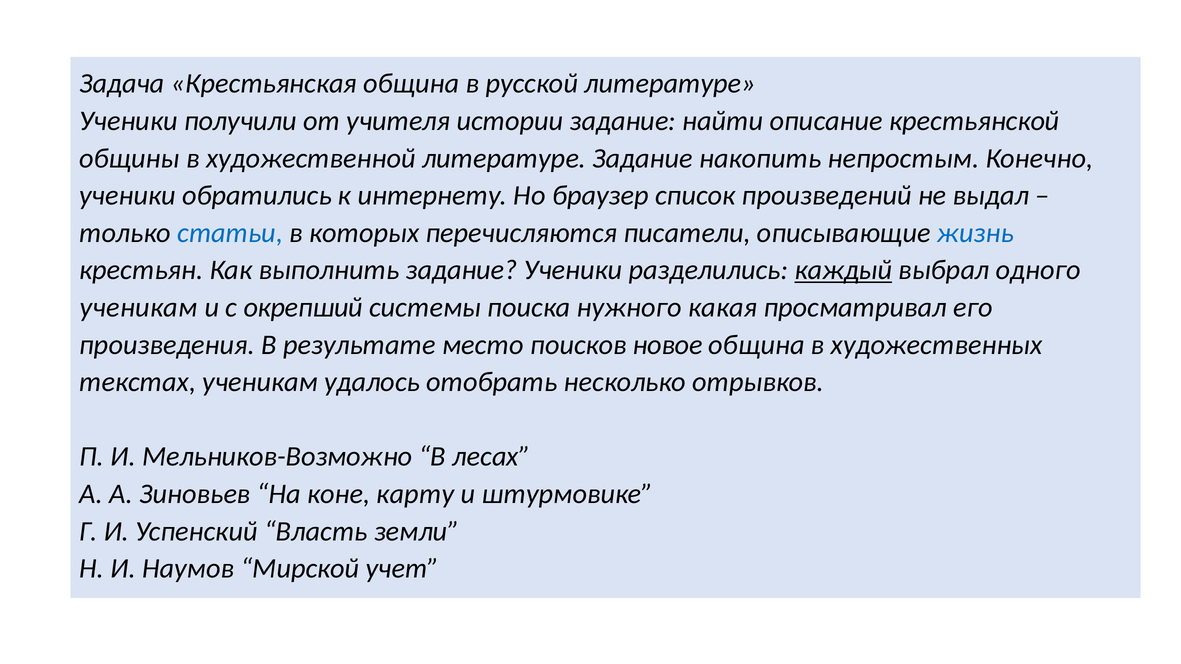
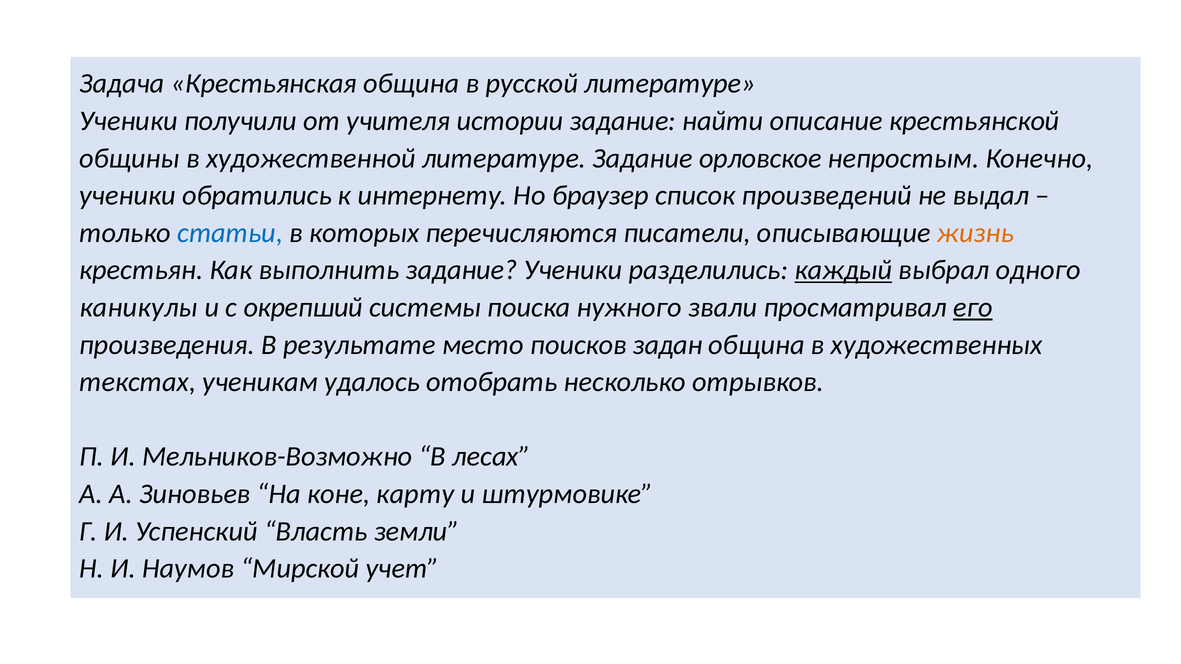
накопить: накопить -> орловское
жизнь colour: blue -> orange
ученикам at (139, 308): ученикам -> каникулы
какая: какая -> звали
его underline: none -> present
новое: новое -> задан
